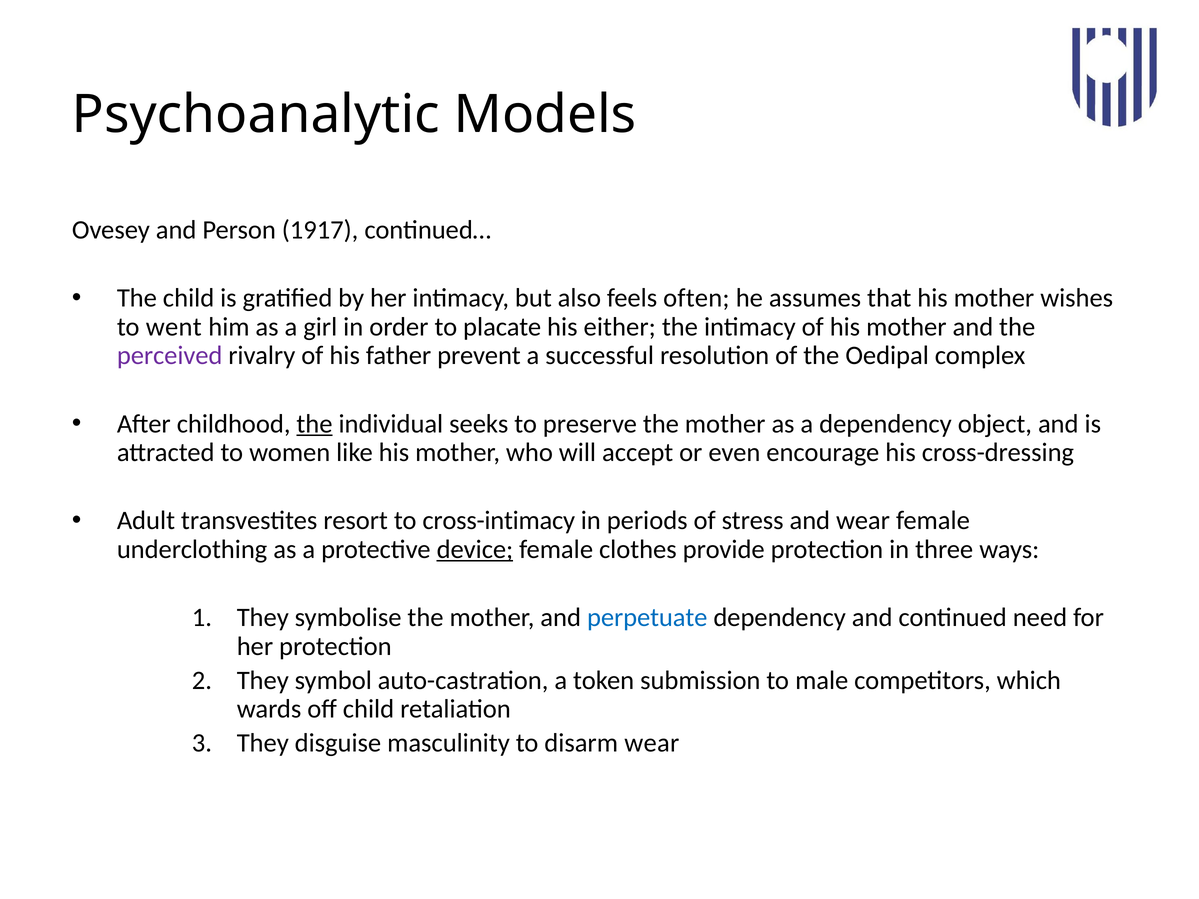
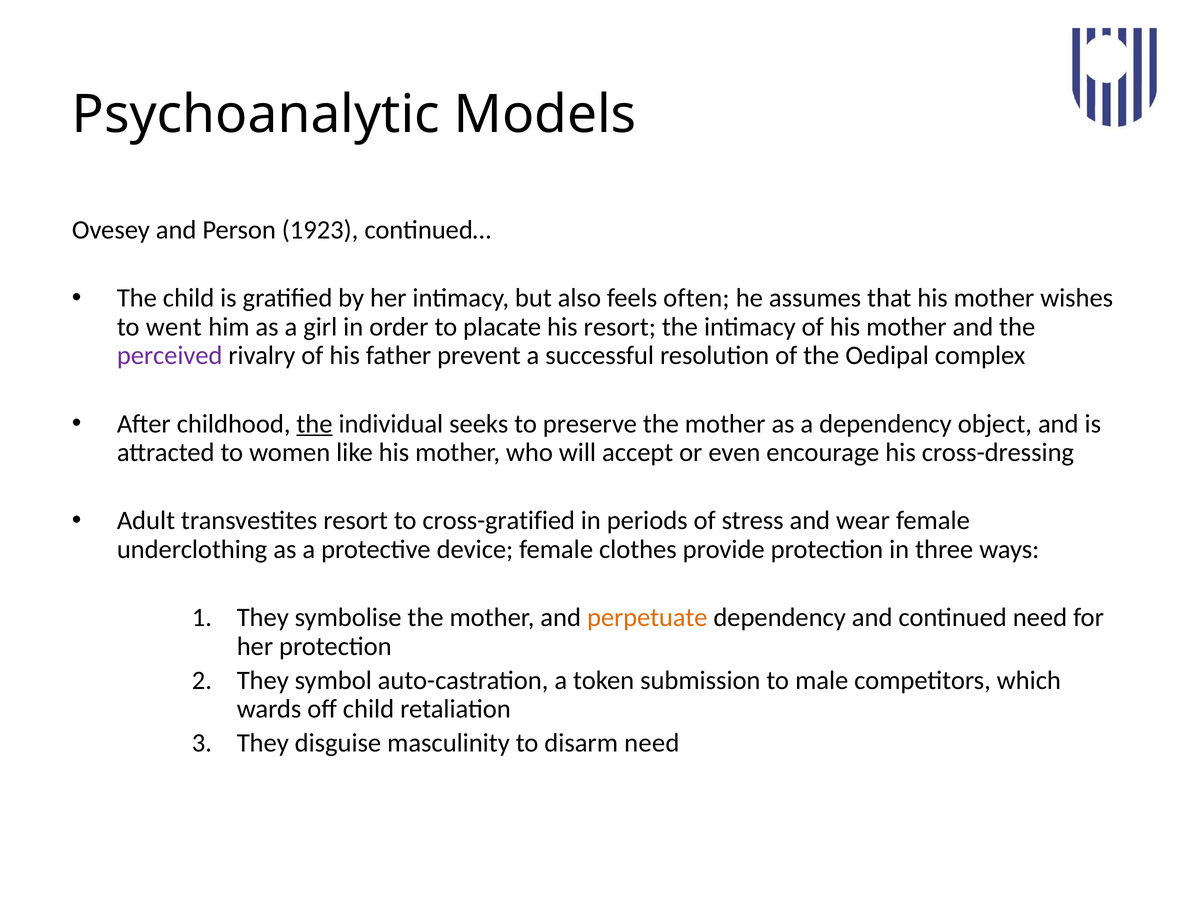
1917: 1917 -> 1923
his either: either -> resort
cross-intimacy: cross-intimacy -> cross-gratified
device underline: present -> none
perpetuate colour: blue -> orange
disarm wear: wear -> need
